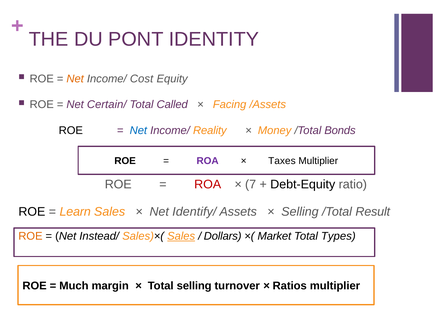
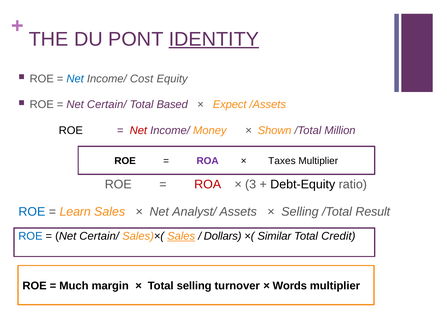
IDENTITY underline: none -> present
Net at (75, 79) colour: orange -> blue
Called: Called -> Based
Facing: Facing -> Expect
Net at (138, 130) colour: blue -> red
Reality: Reality -> Money
Money: Money -> Shown
Bonds: Bonds -> Million
7: 7 -> 3
ROE at (32, 212) colour: black -> blue
Identify/: Identify/ -> Analyst/
ROE at (30, 236) colour: orange -> blue
Instead/ at (99, 236): Instead/ -> Certain/
Market: Market -> Similar
Types: Types -> Credit
Ratios: Ratios -> Words
